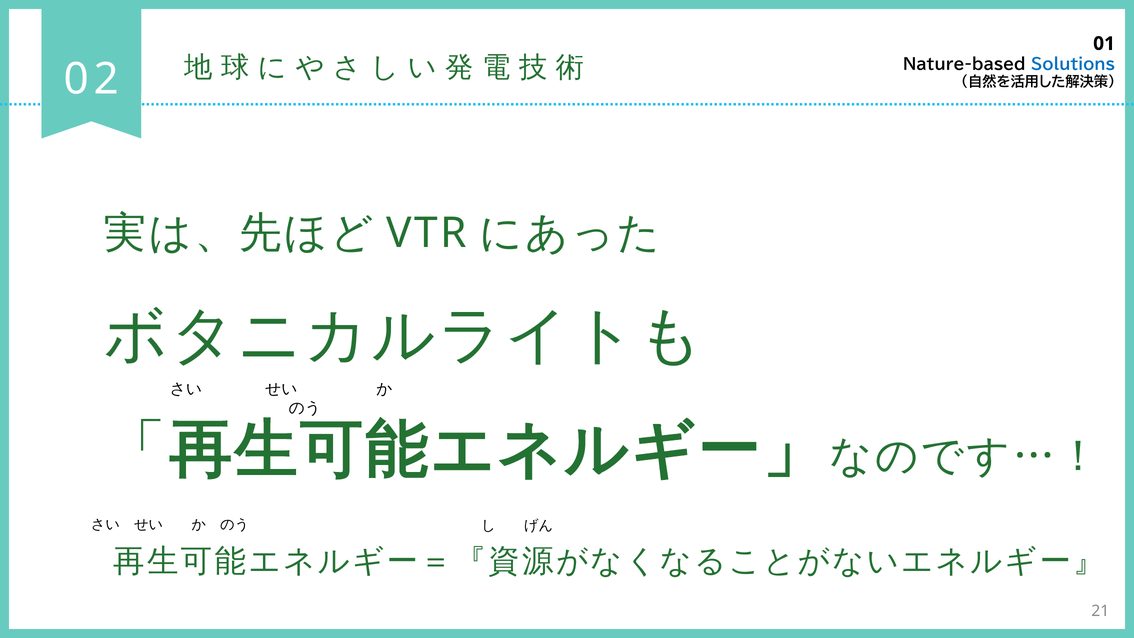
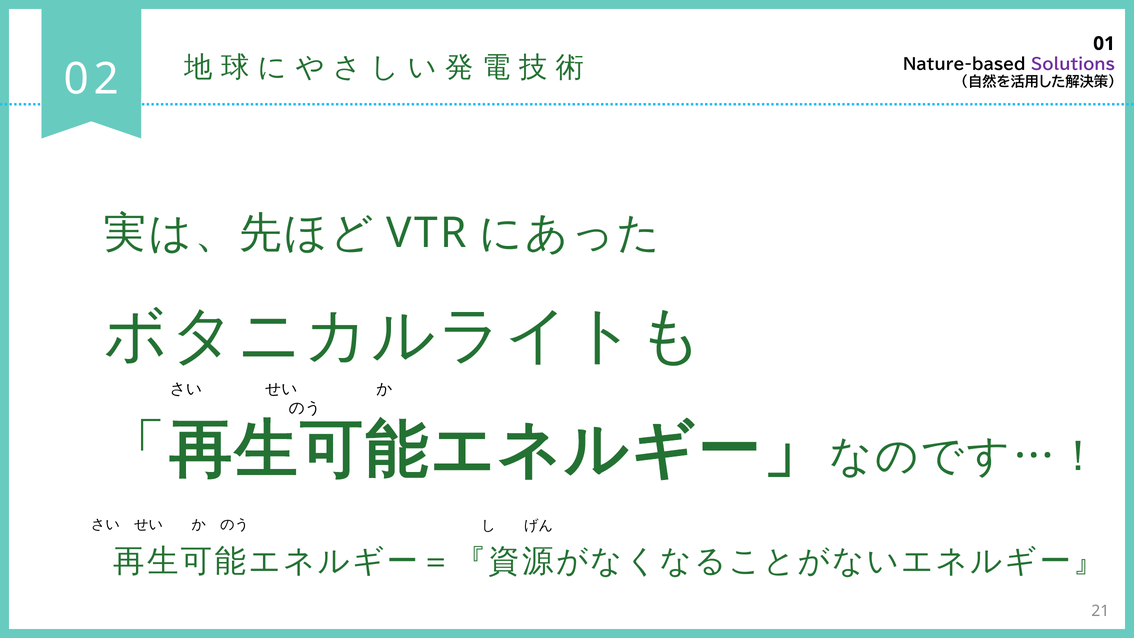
Solutions colour: blue -> purple
